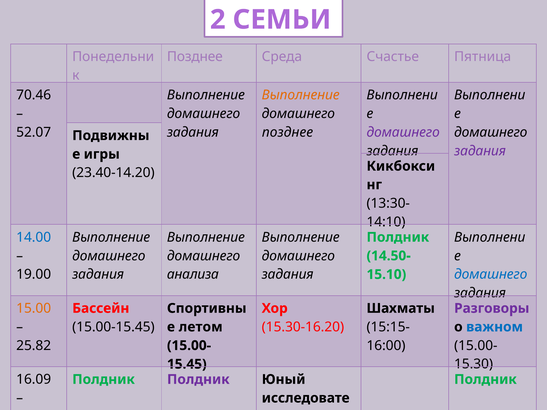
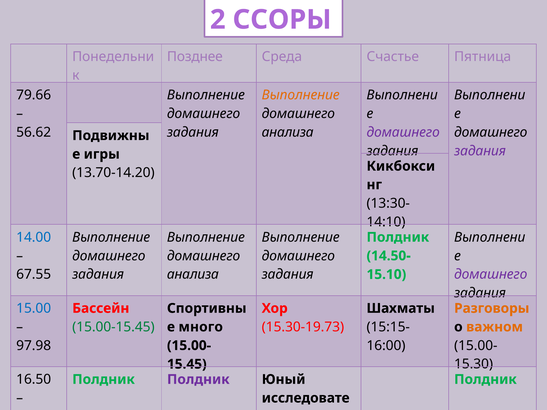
СЕМЬИ: СЕМЬИ -> ССОРЫ
70.46: 70.46 -> 79.66
52.07: 52.07 -> 56.62
позднее at (287, 132): позднее -> анализа
23.40-14.20: 23.40-14.20 -> 13.70-14.20
19.00: 19.00 -> 67.55
домашнего at (491, 275) colour: blue -> purple
15.00 colour: orange -> blue
Разговоры colour: purple -> orange
15.00-15.45 colour: black -> green
15.30-16.20: 15.30-16.20 -> 15.30-19.73
летом: летом -> много
важном colour: blue -> orange
25.82: 25.82 -> 97.98
16.09: 16.09 -> 16.50
